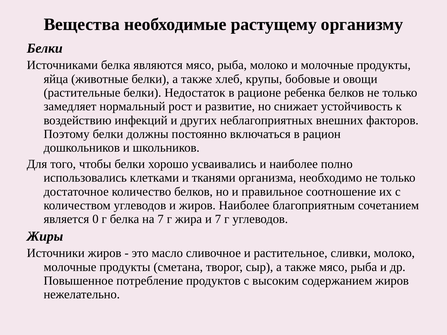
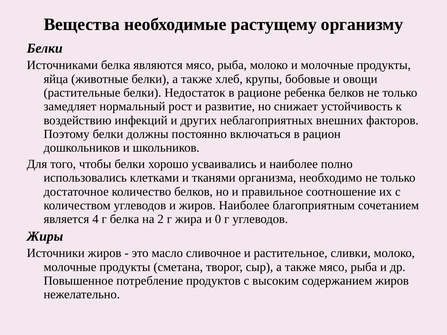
0: 0 -> 4
на 7: 7 -> 2
и 7: 7 -> 0
